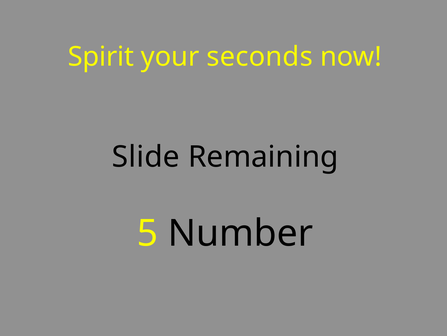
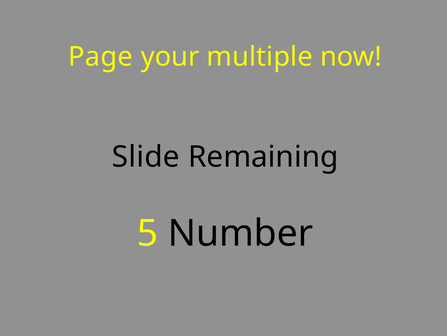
Spirit: Spirit -> Page
seconds: seconds -> multiple
